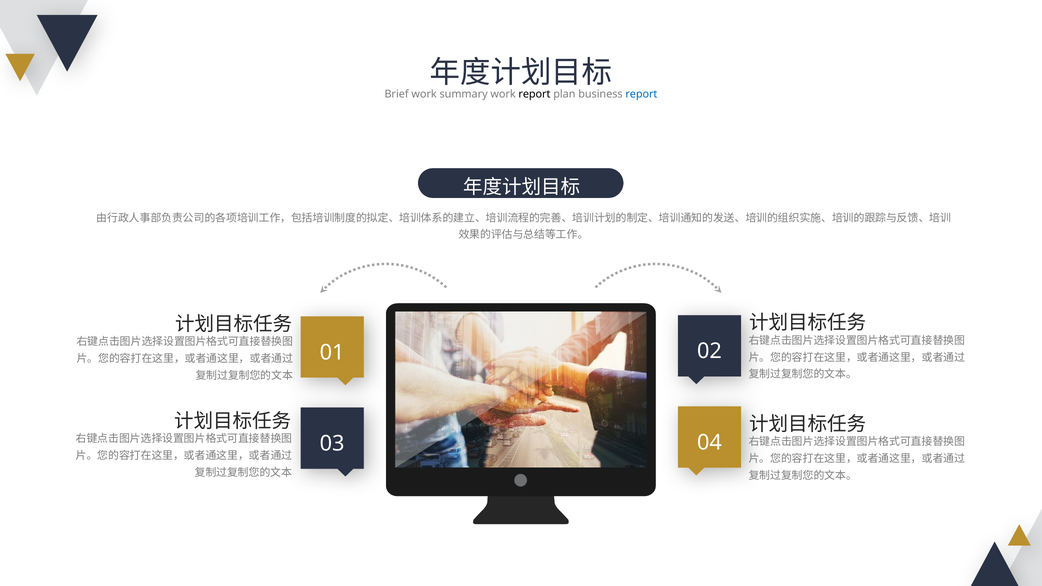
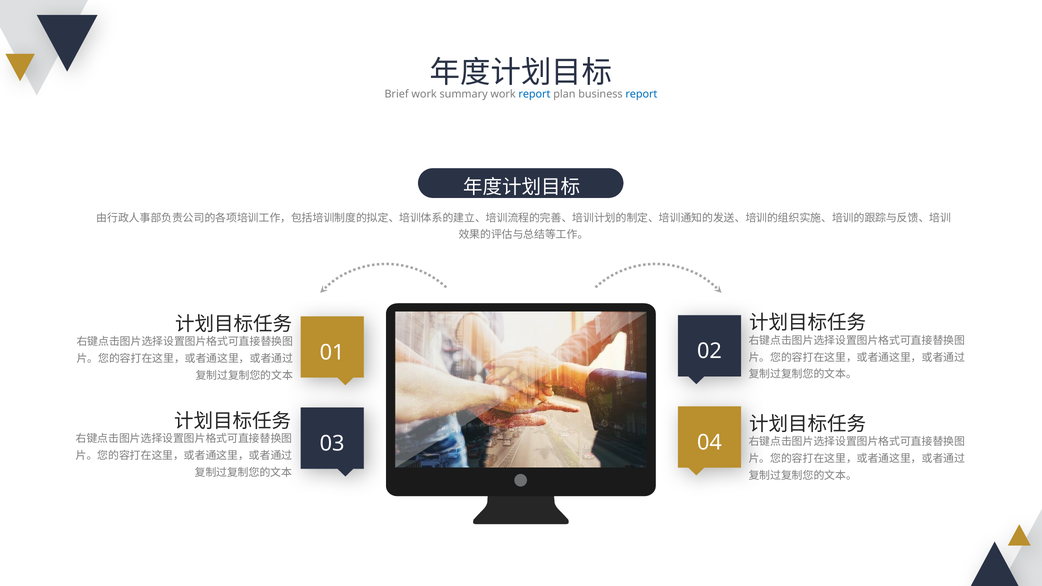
report at (534, 94) colour: black -> blue
